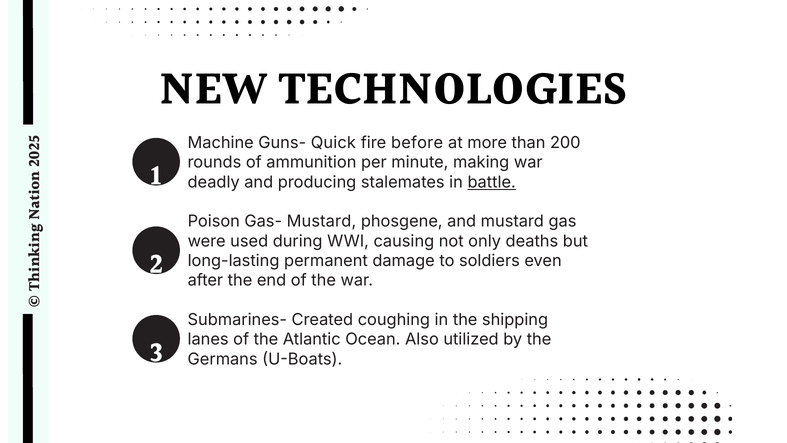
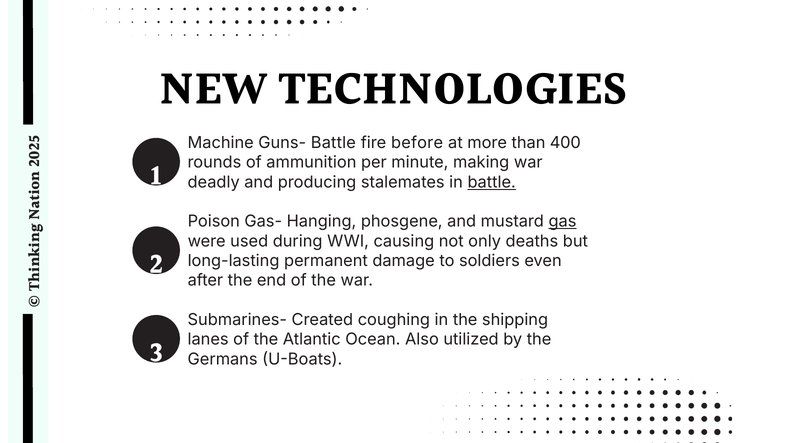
Guns- Quick: Quick -> Battle
200: 200 -> 400
Gas- Mustard: Mustard -> Hanging
gas underline: none -> present
